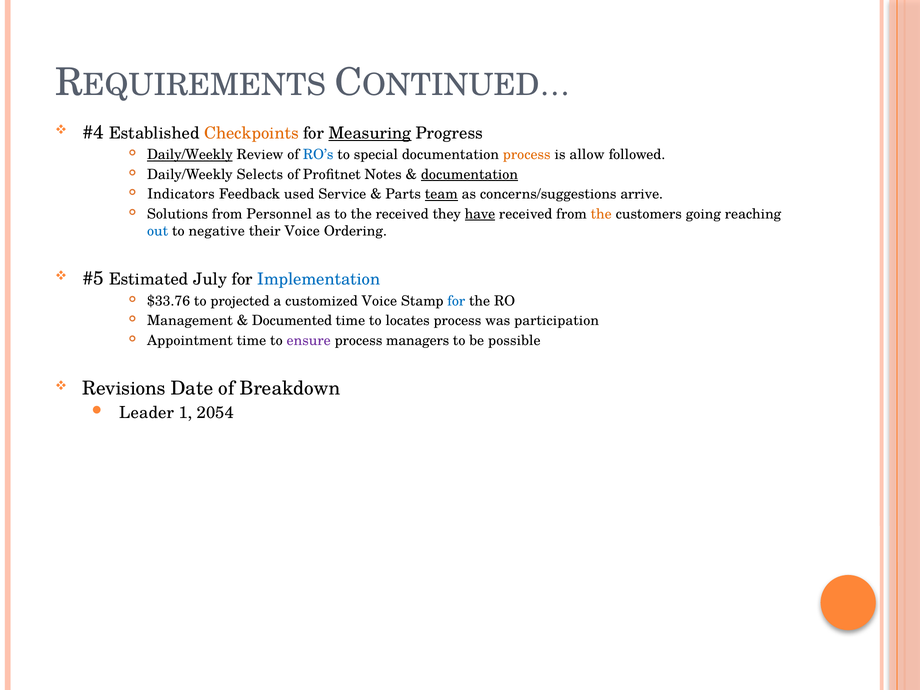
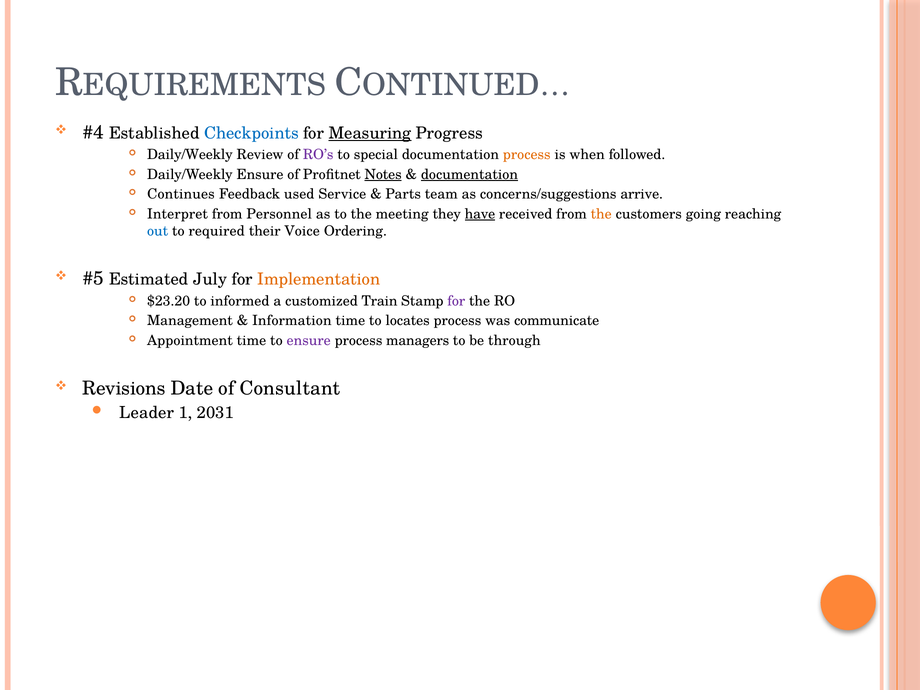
Checkpoints colour: orange -> blue
Daily/Weekly at (190, 155) underline: present -> none
RO’s colour: blue -> purple
allow: allow -> when
Daily/Weekly Selects: Selects -> Ensure
Notes underline: none -> present
Indicators: Indicators -> Continues
team underline: present -> none
Solutions: Solutions -> Interpret
the received: received -> meeting
negative: negative -> required
Implementation colour: blue -> orange
$33.76: $33.76 -> $23.20
projected: projected -> informed
customized Voice: Voice -> Train
for at (456, 301) colour: blue -> purple
Documented: Documented -> Information
participation: participation -> communicate
possible: possible -> through
Breakdown: Breakdown -> Consultant
2054: 2054 -> 2031
